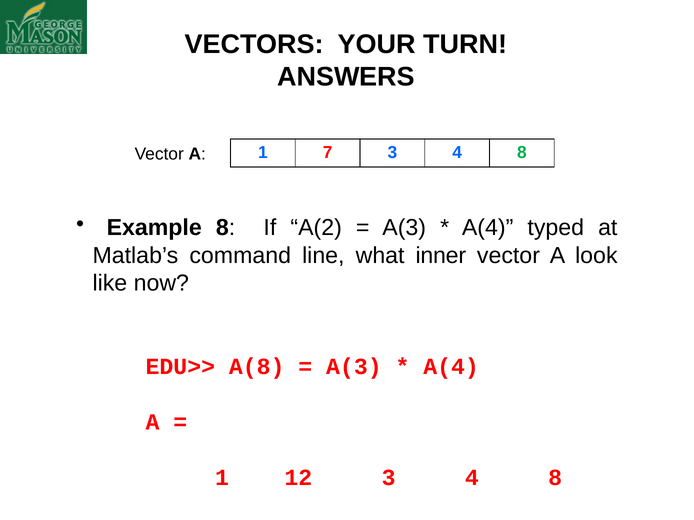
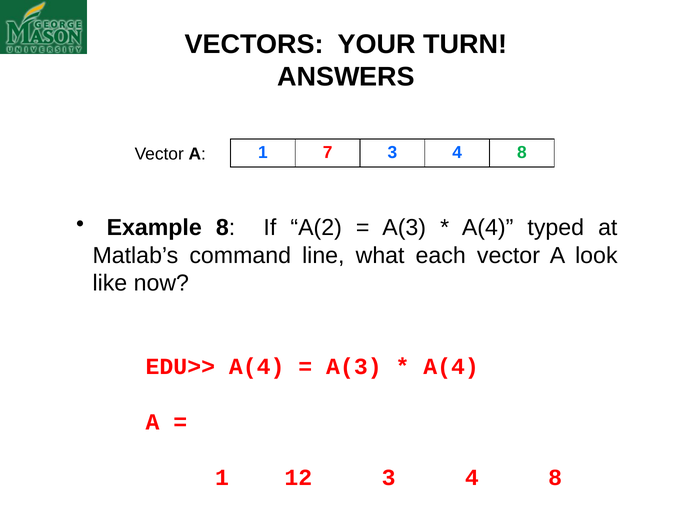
inner: inner -> each
EDU>> A(8: A(8 -> A(4
